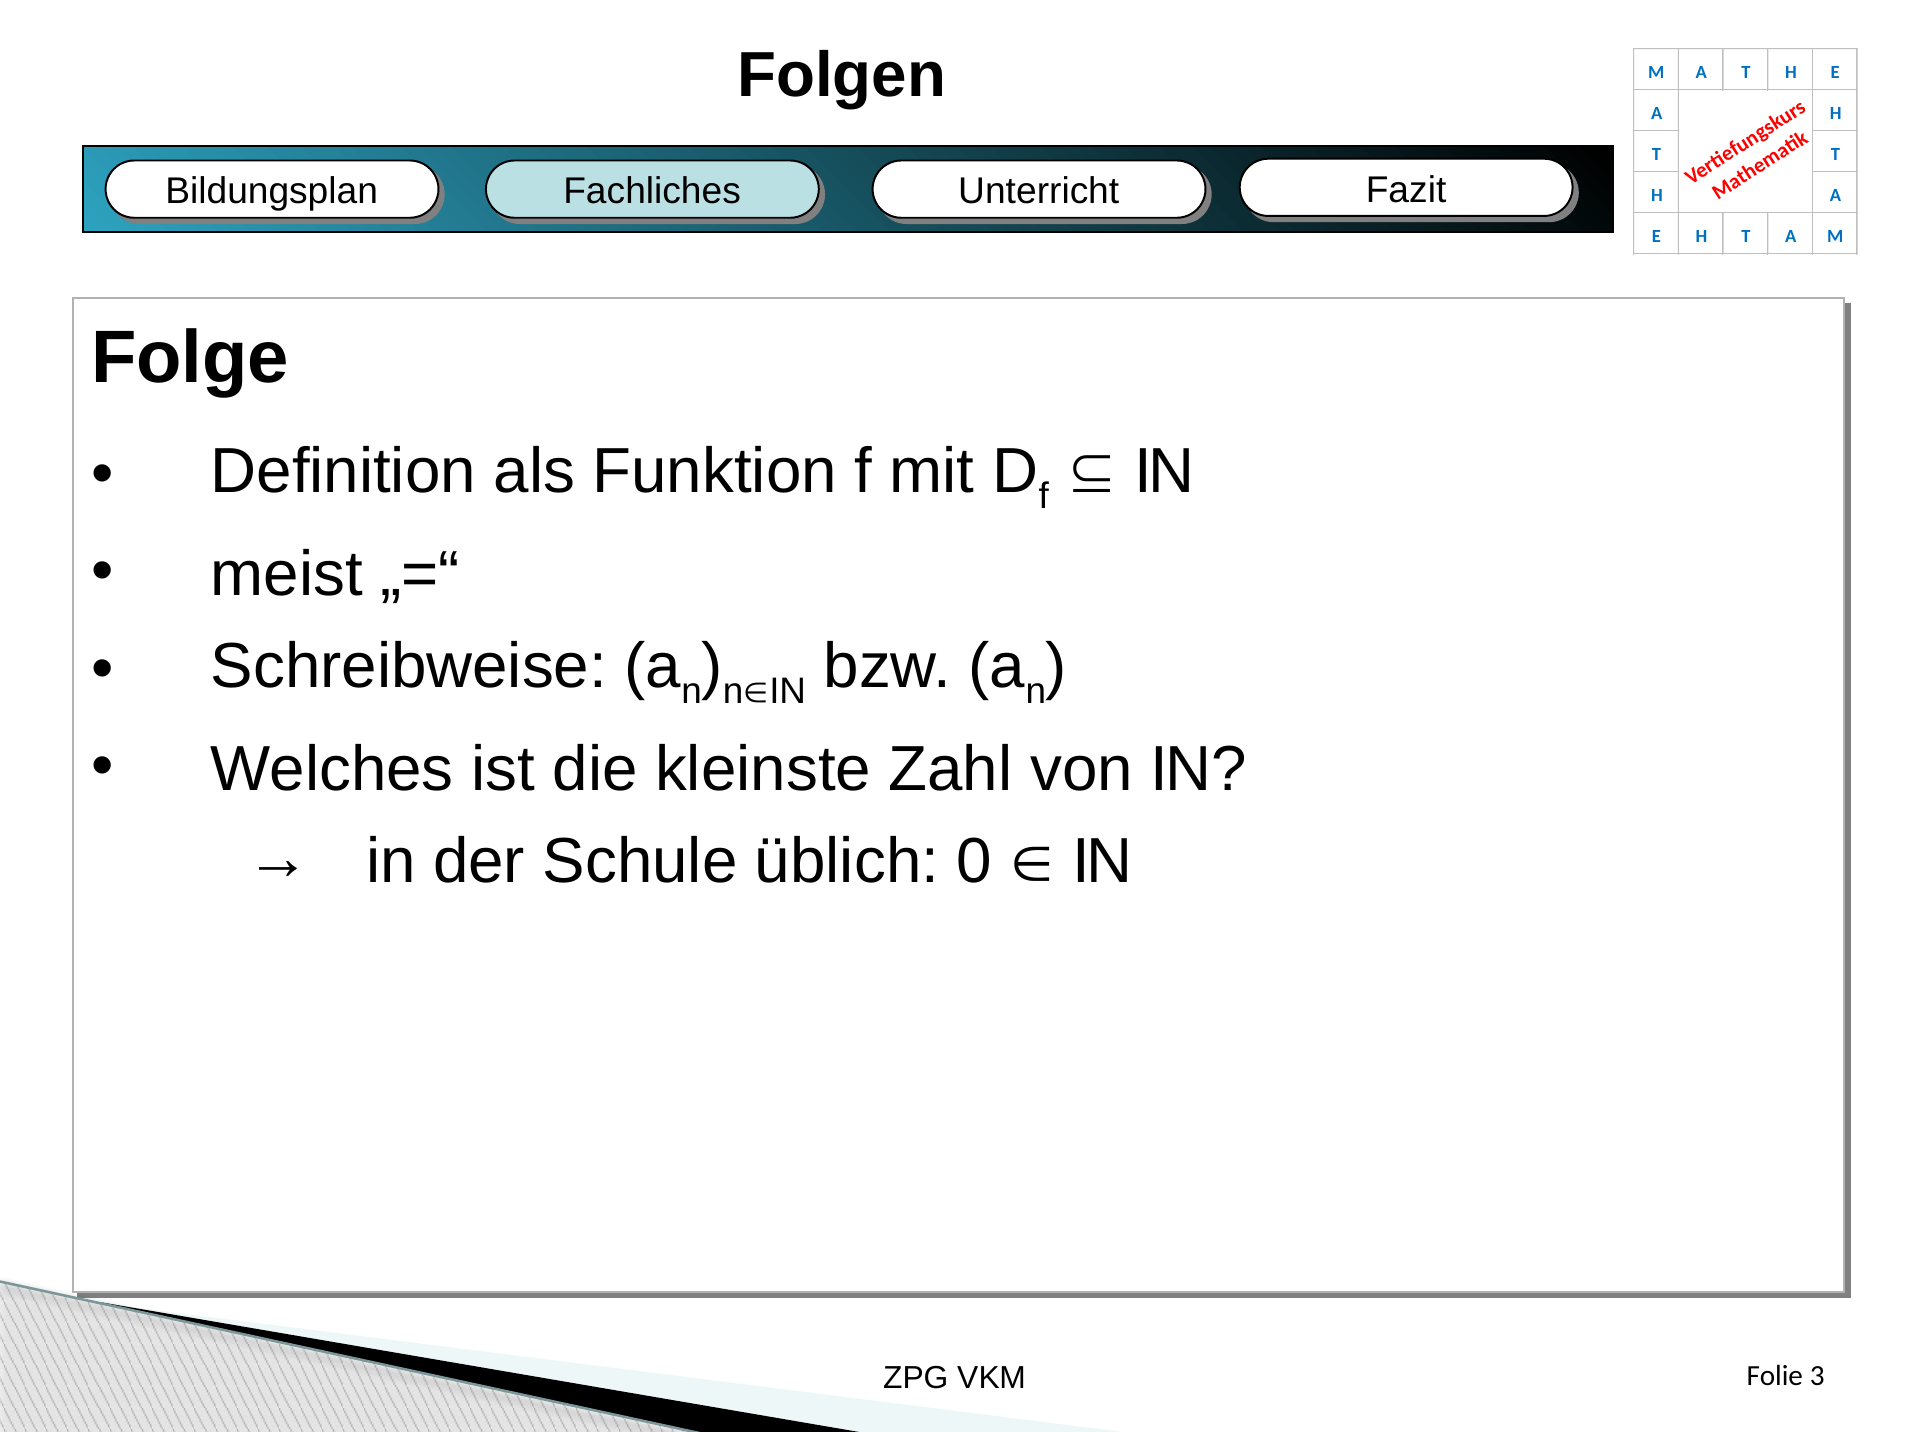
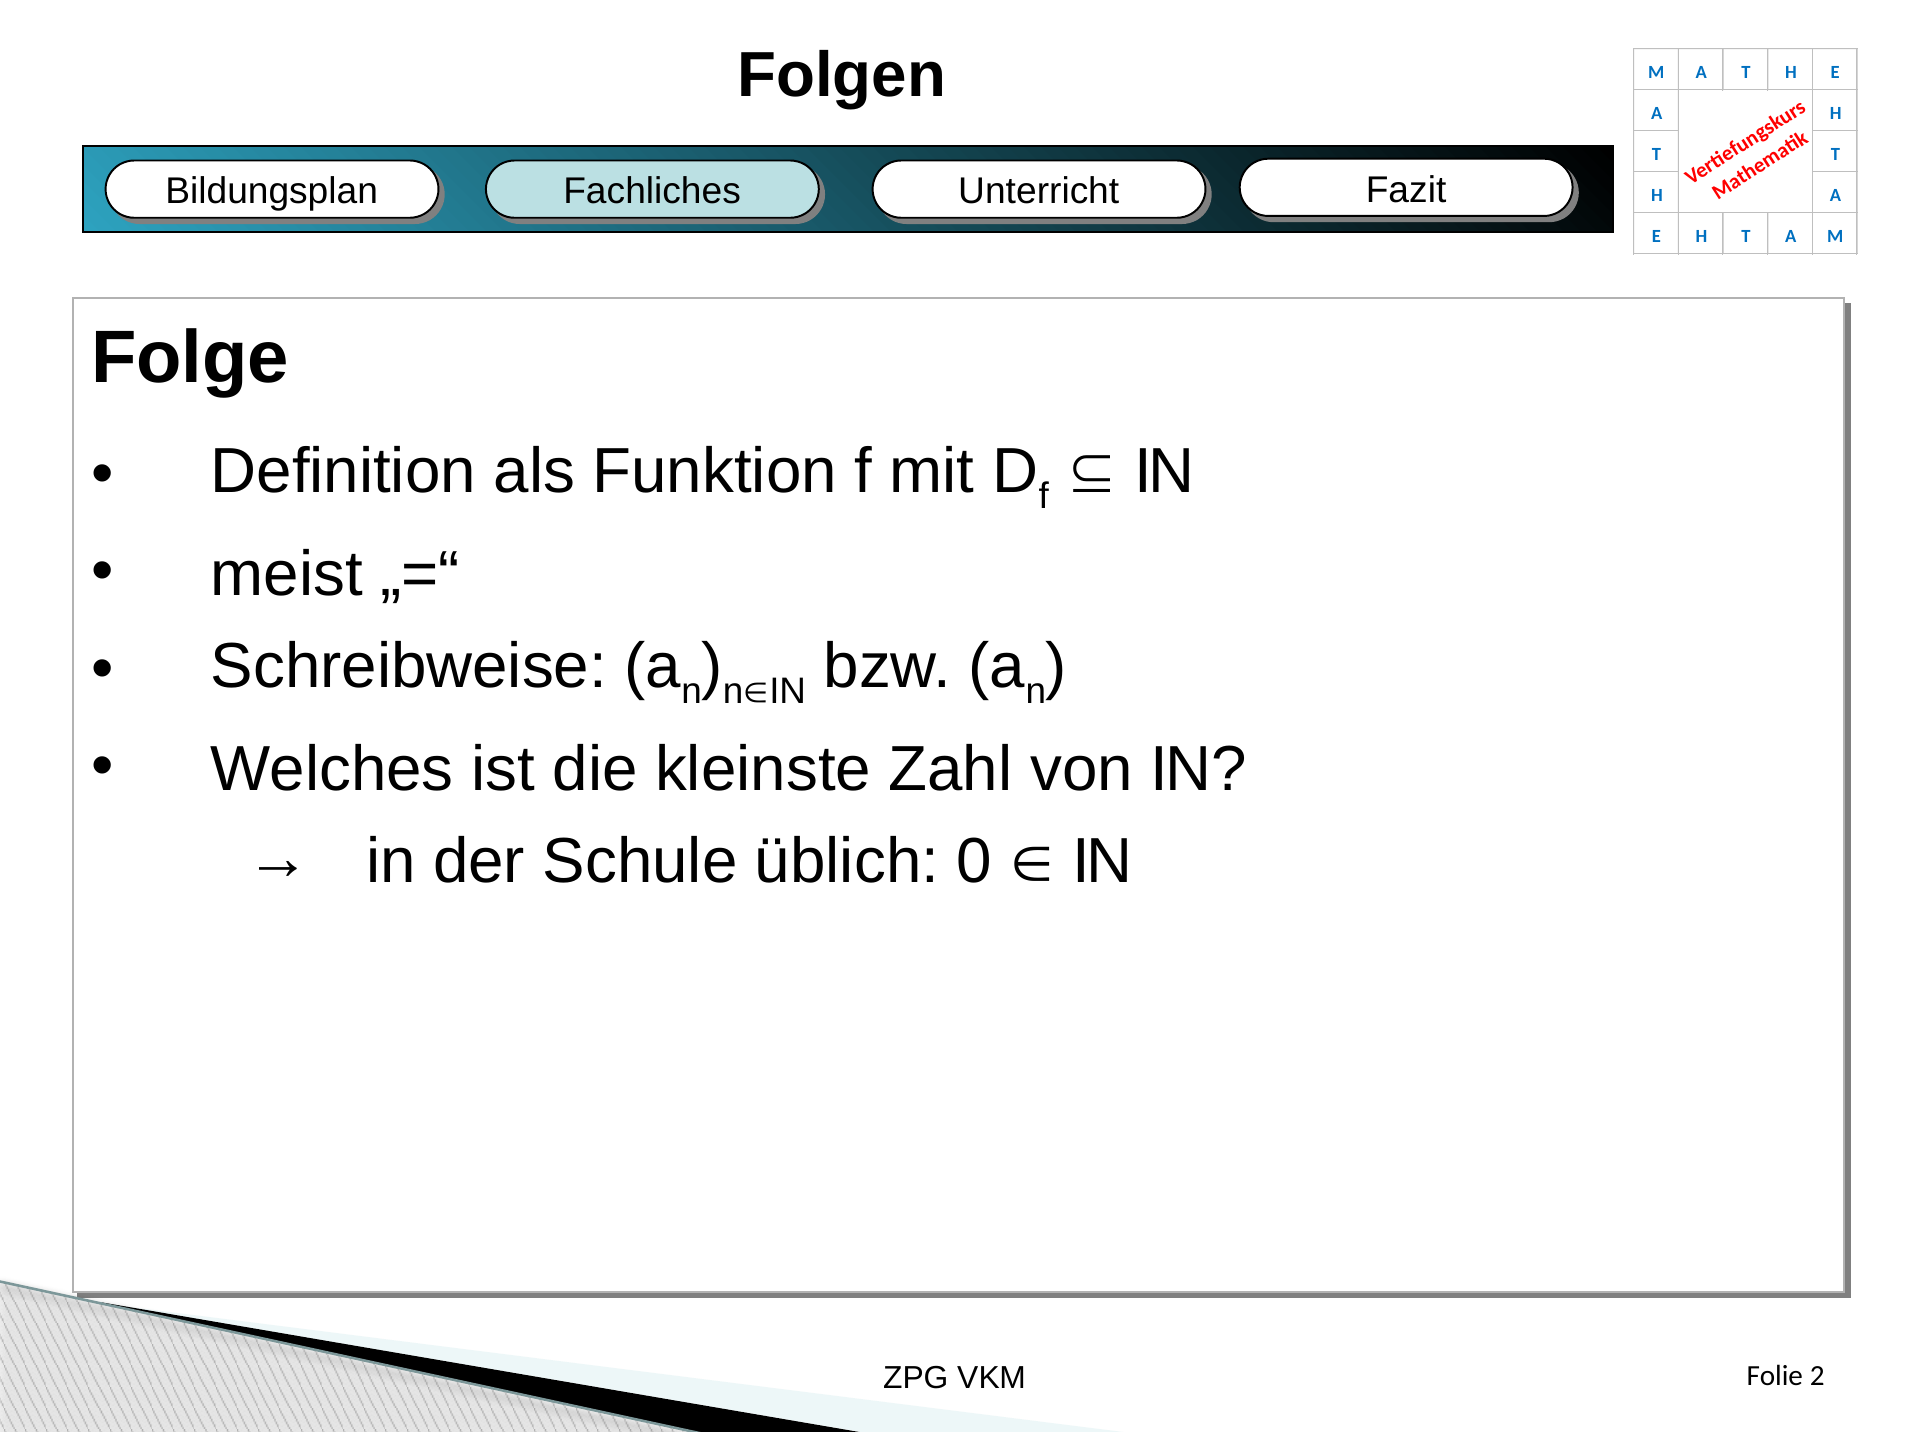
3: 3 -> 2
